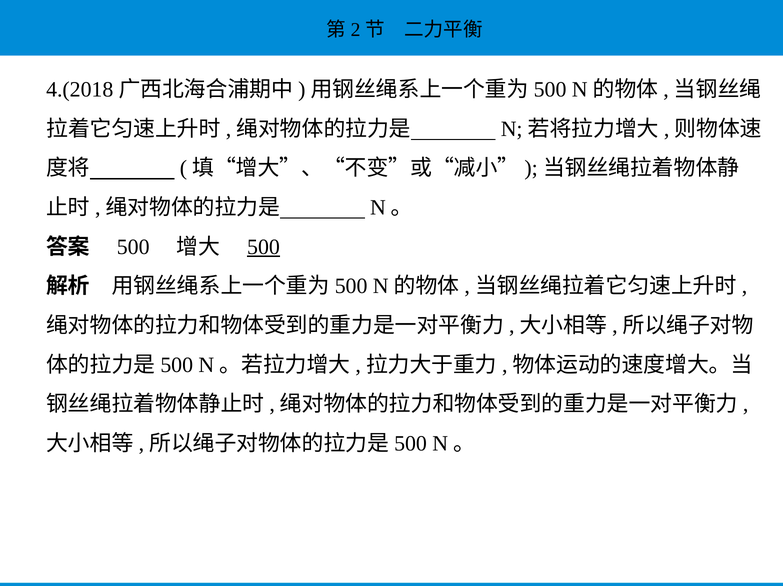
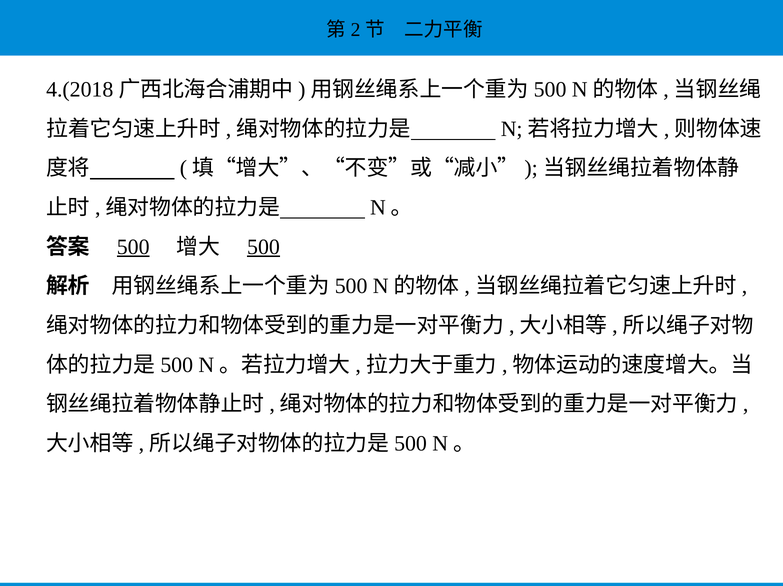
500 at (133, 247) underline: none -> present
